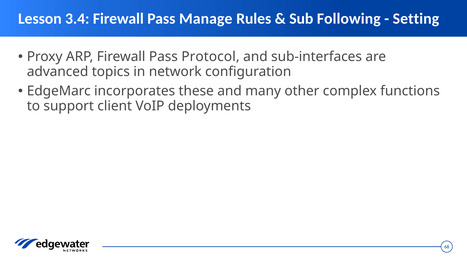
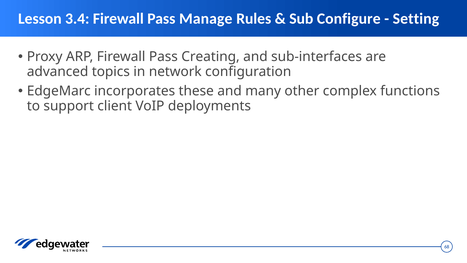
Following: Following -> Configure
Protocol: Protocol -> Creating
